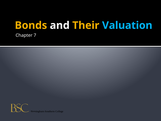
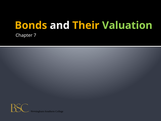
Valuation colour: light blue -> light green
